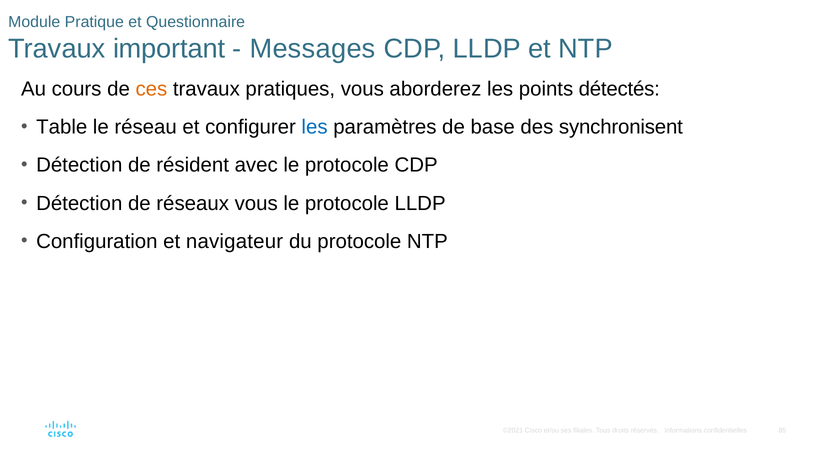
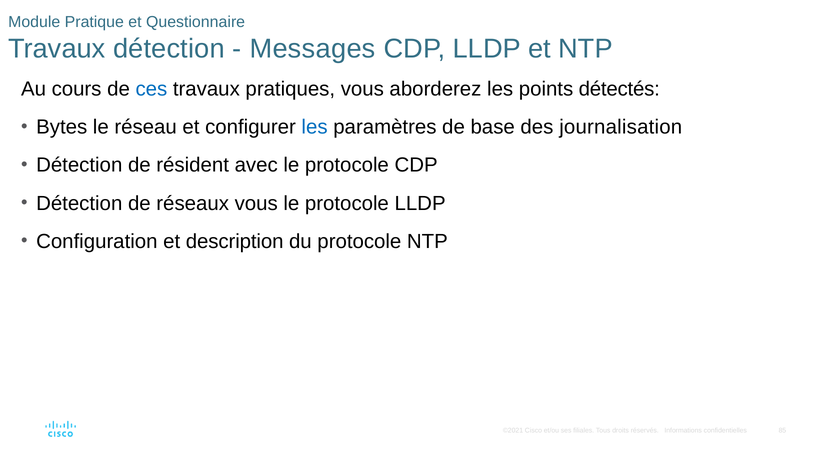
Travaux important: important -> détection
ces colour: orange -> blue
Table: Table -> Bytes
synchronisent: synchronisent -> journalisation
navigateur: navigateur -> description
